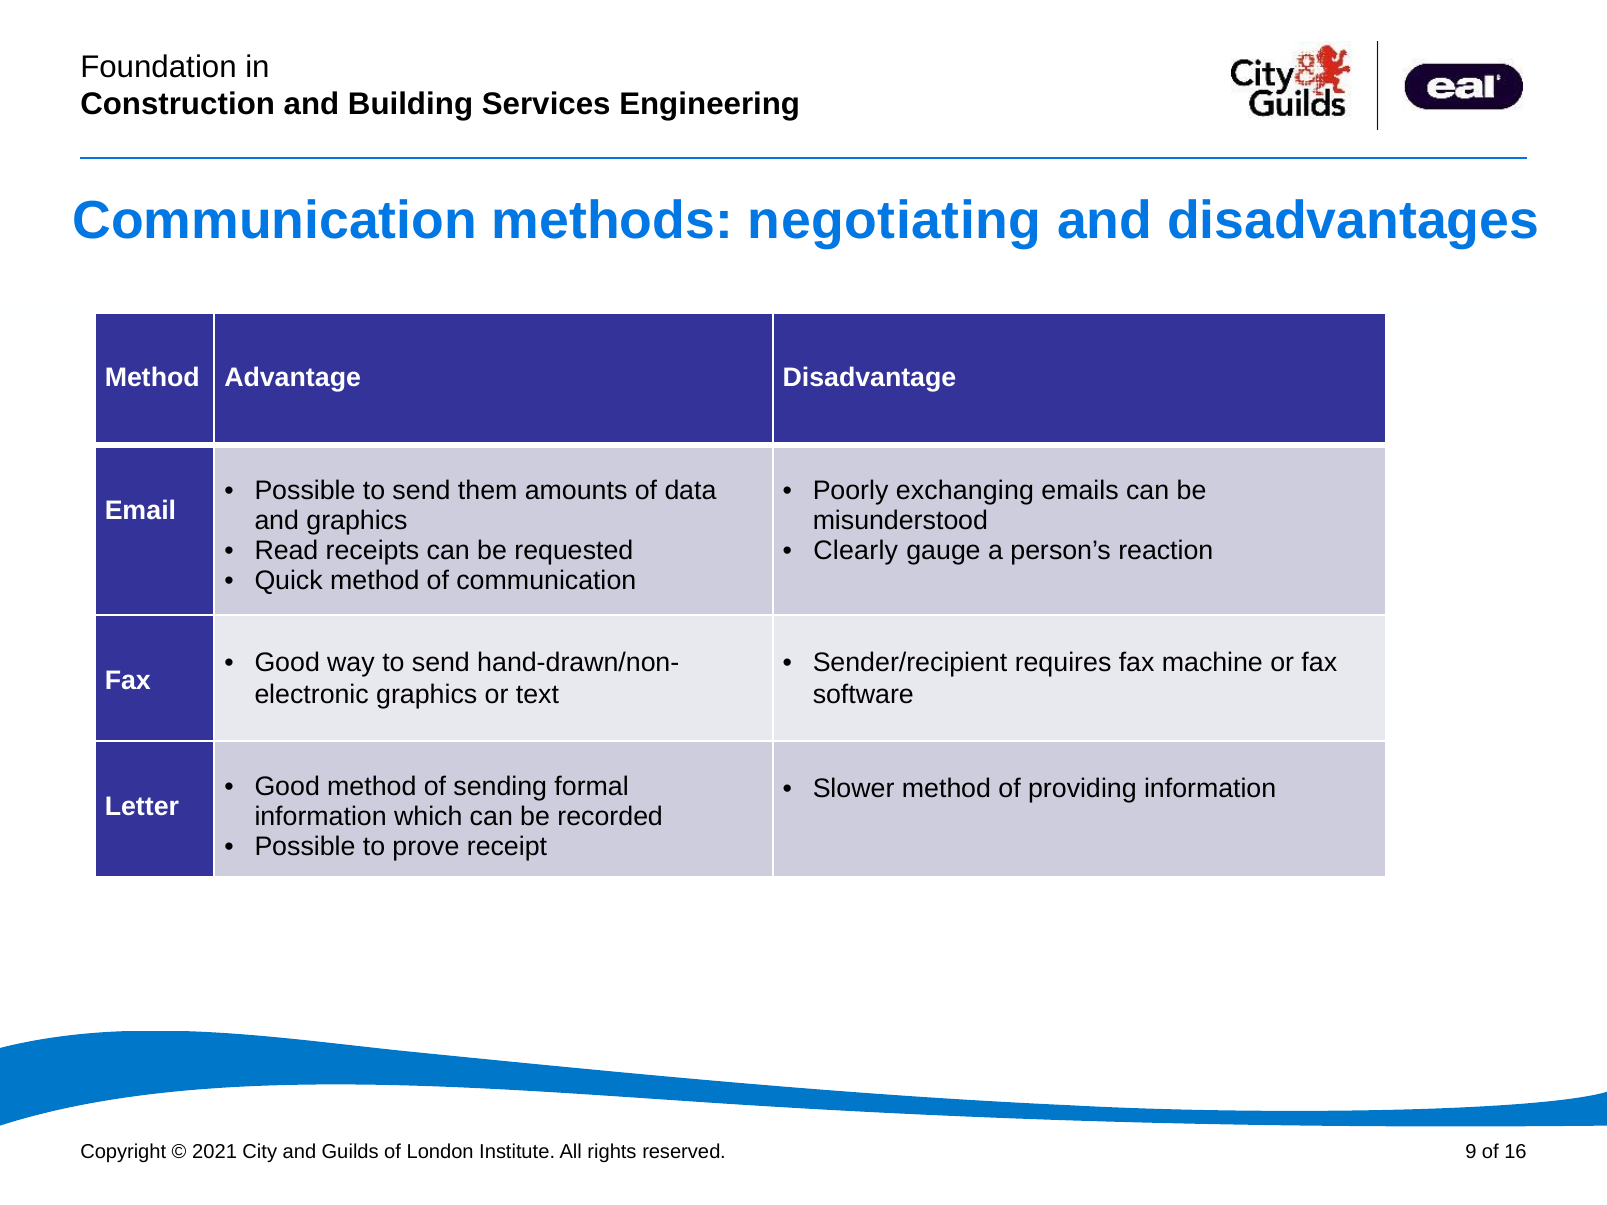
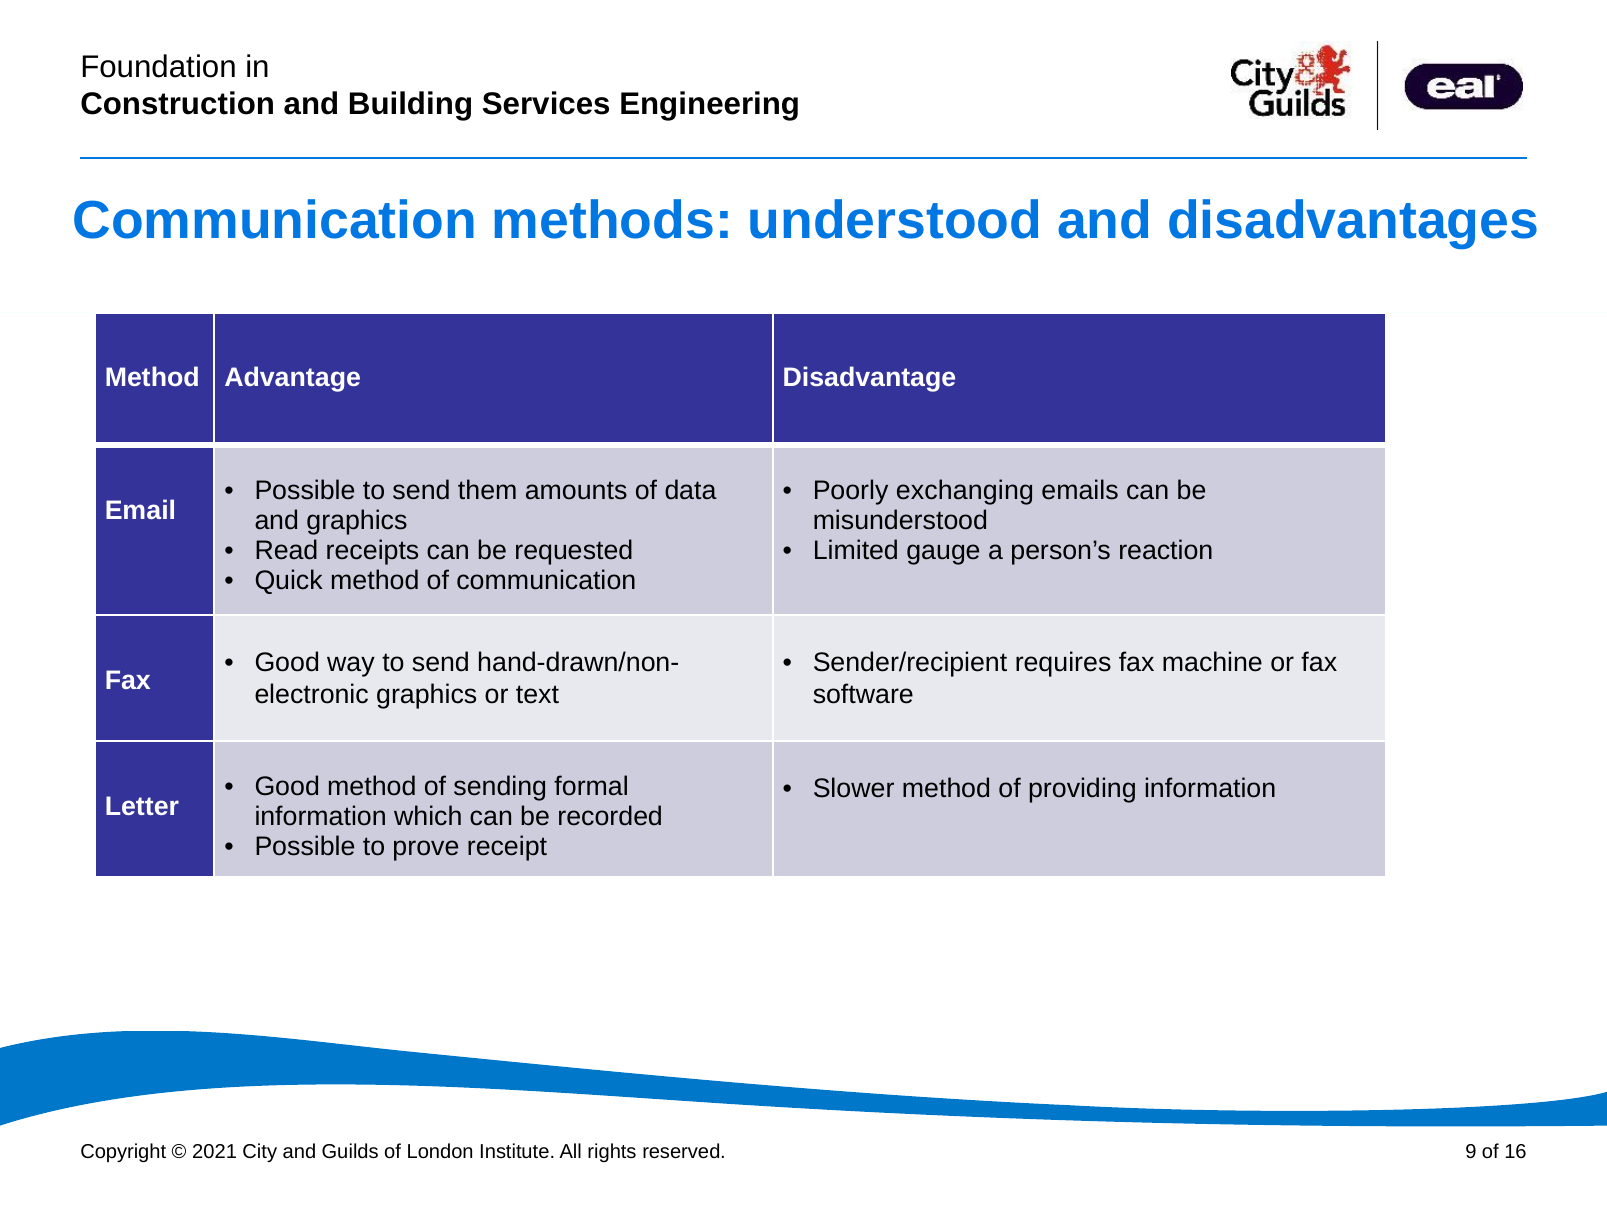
negotiating: negotiating -> understood
Clearly: Clearly -> Limited
